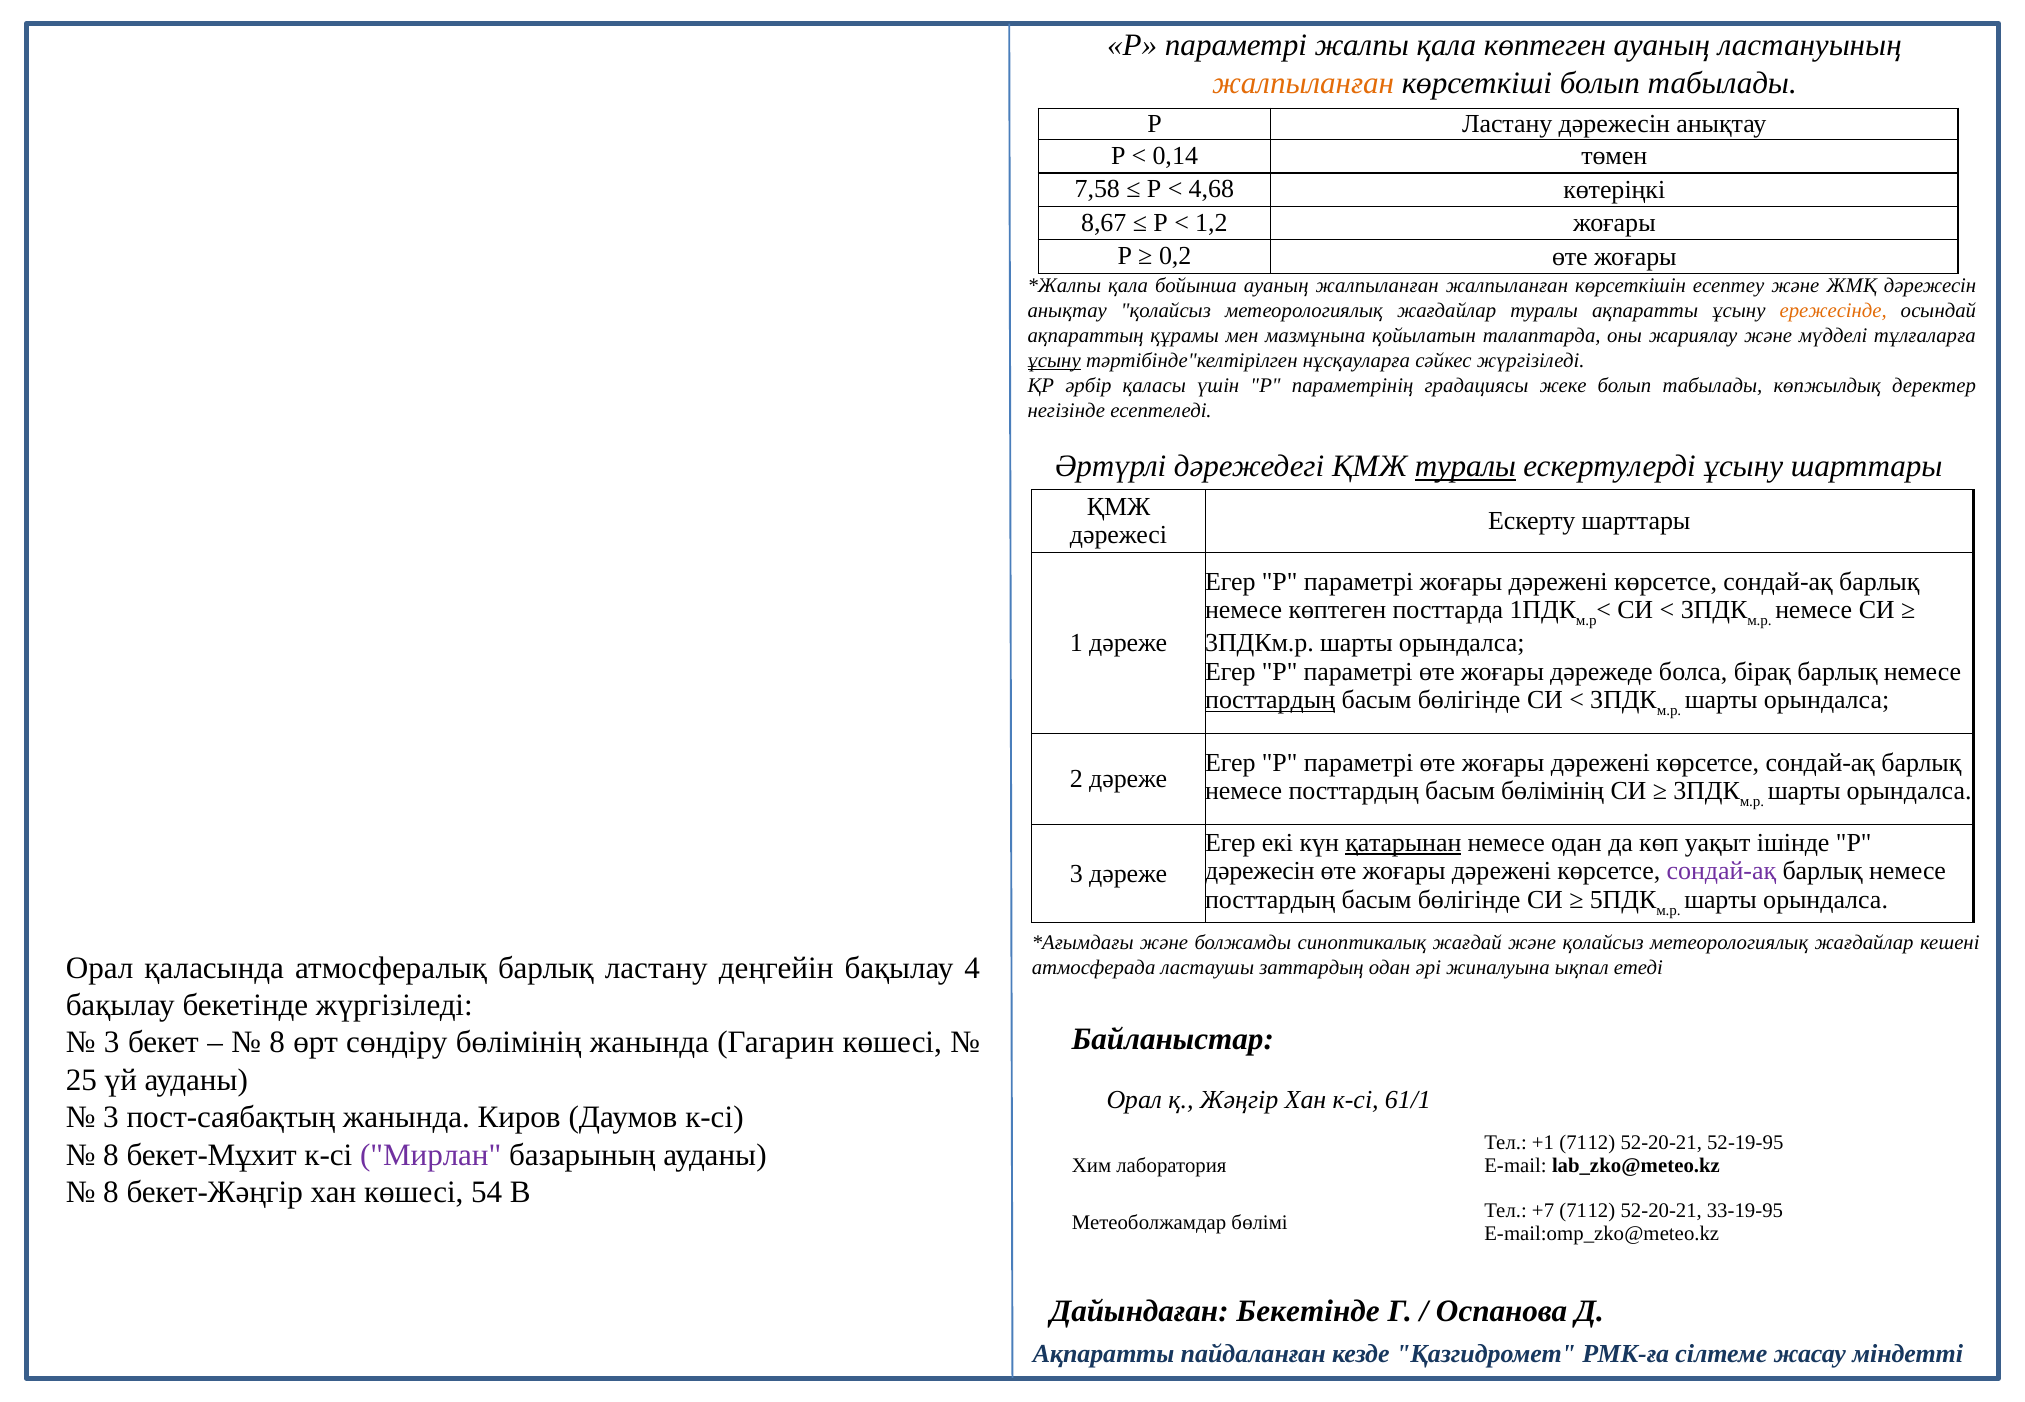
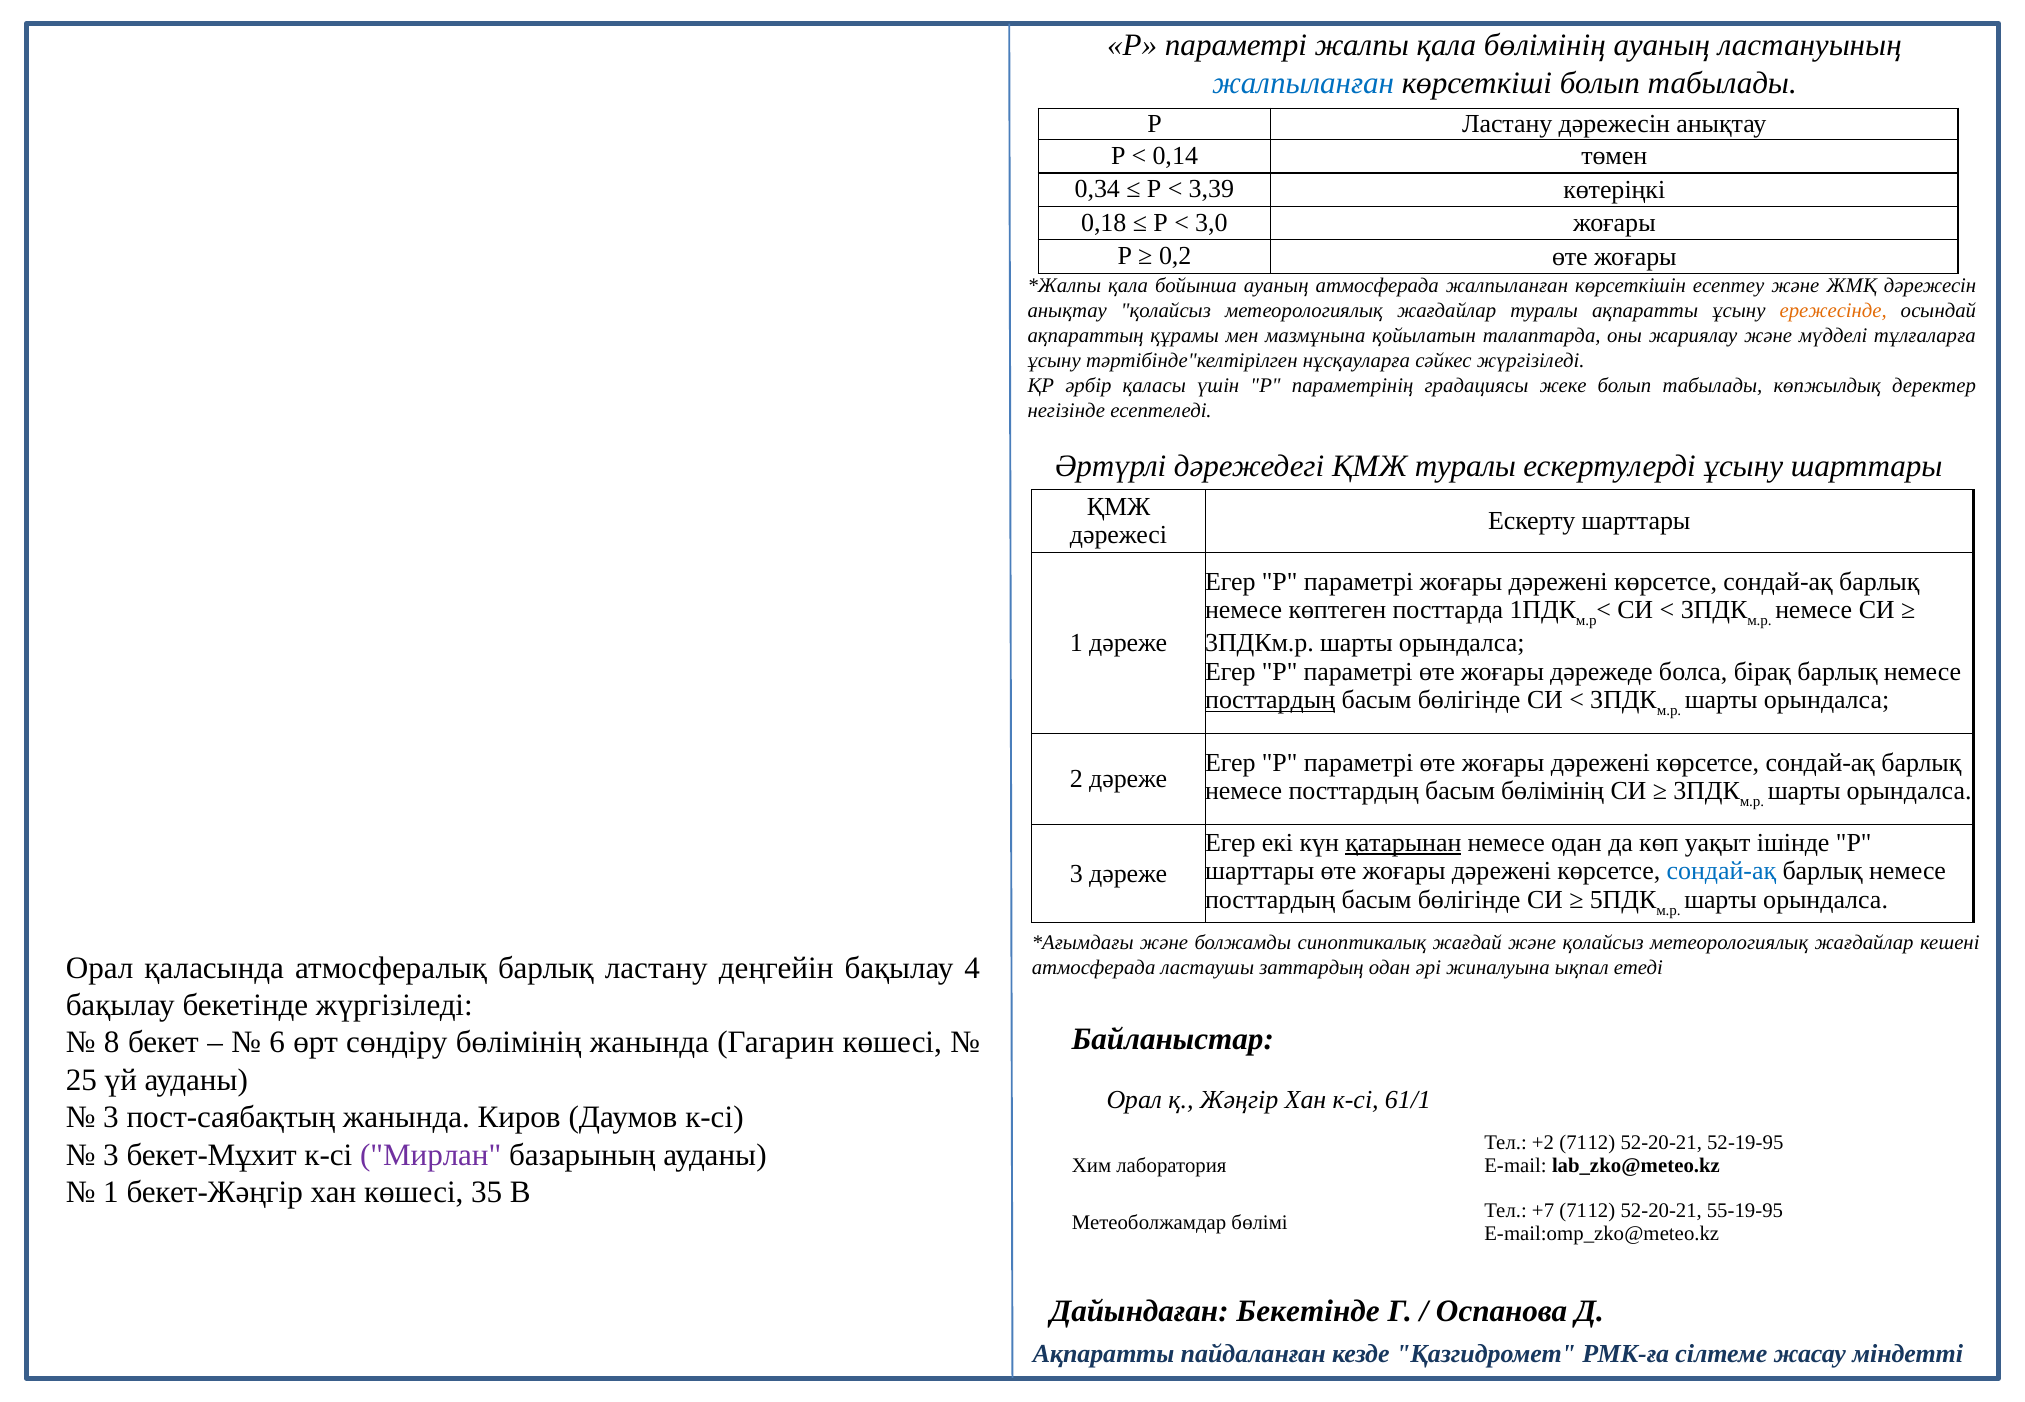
қала көптеген: көптеген -> бөлімінің
жалпыланған at (1303, 83) colour: orange -> blue
7,58: 7,58 -> 0,34
4,68: 4,68 -> 3,39
8,67: 8,67 -> 0,18
1,2: 1,2 -> 3,0
ауаның жалпыланған: жалпыланған -> атмосферада
ұсыну at (1054, 361) underline: present -> none
туралы at (1465, 466) underline: present -> none
дәрежесін at (1260, 871): дәрежесін -> шарттары
сондай-ақ at (1721, 871) colour: purple -> blue
3 at (112, 1043): 3 -> 8
8 at (277, 1043): 8 -> 6
+1: +1 -> +2
8 at (111, 1155): 8 -> 3
8 at (111, 1192): 8 -> 1
54: 54 -> 35
33-19-95: 33-19-95 -> 55-19-95
